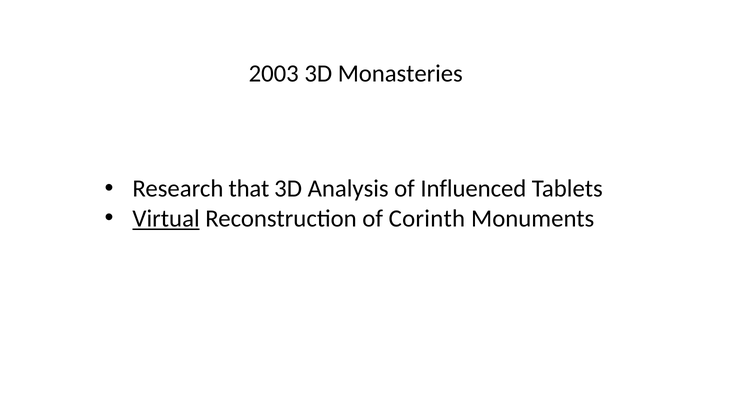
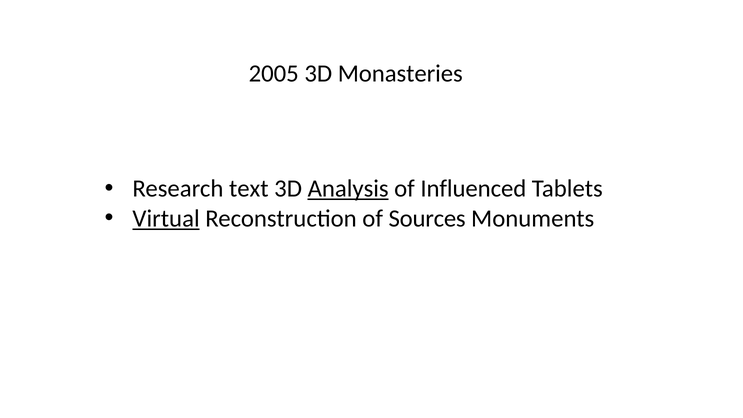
2003: 2003 -> 2005
that: that -> text
Analysis underline: none -> present
Corinth: Corinth -> Sources
